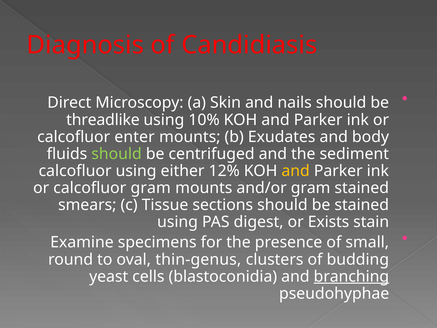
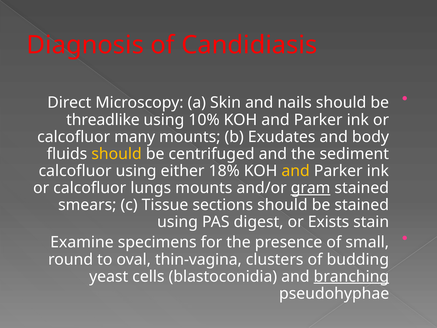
enter: enter -> many
should at (117, 154) colour: light green -> yellow
12%: 12% -> 18%
calcofluor gram: gram -> lungs
gram at (311, 188) underline: none -> present
thin-genus: thin-genus -> thin-vagina
